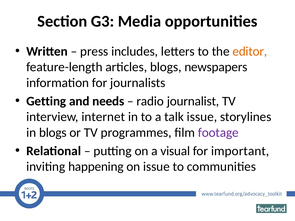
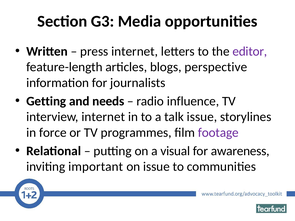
press includes: includes -> internet
editor colour: orange -> purple
newspapers: newspapers -> perspective
journalist: journalist -> influence
in blogs: blogs -> force
important: important -> awareness
happening: happening -> important
